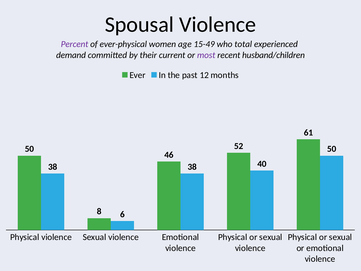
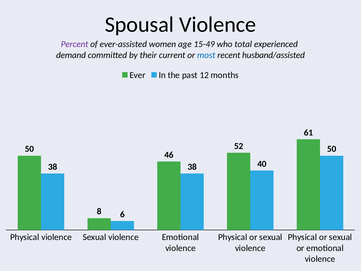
ever-physical: ever-physical -> ever-assisted
most colour: purple -> blue
husband/children: husband/children -> husband/assisted
